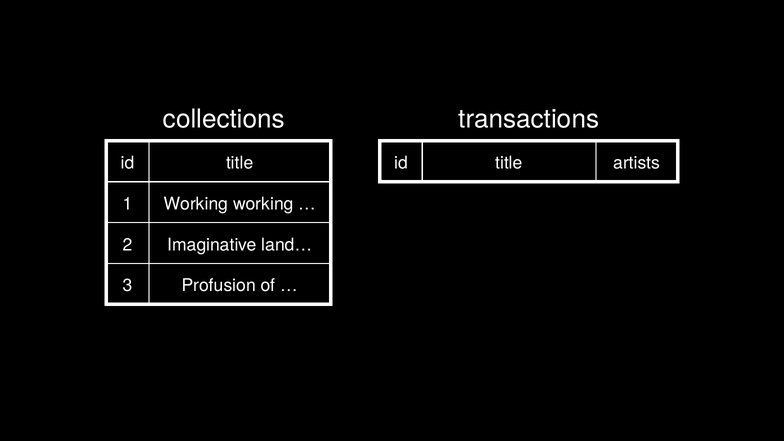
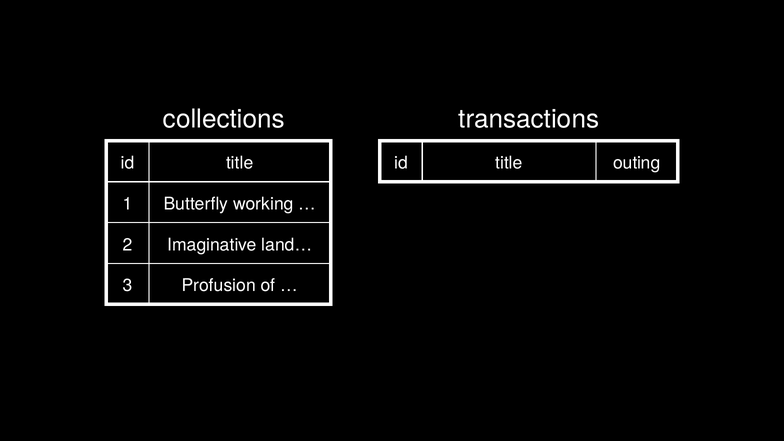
artists: artists -> outing
1 Working: Working -> Butterfly
